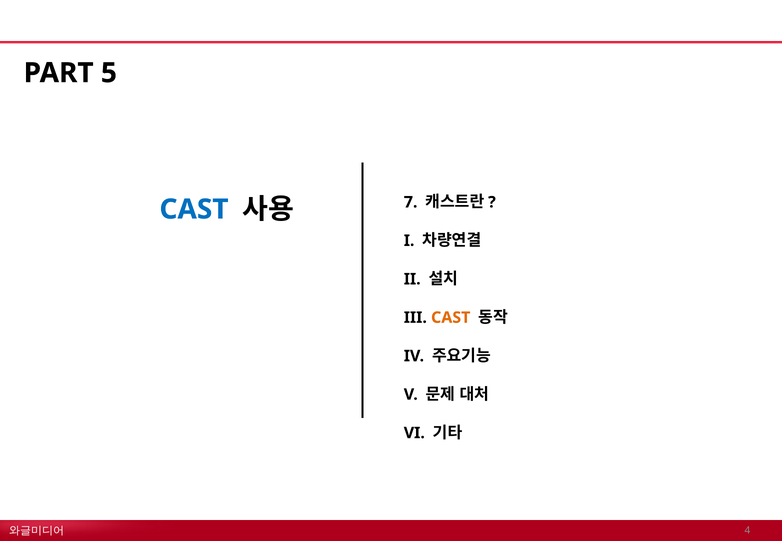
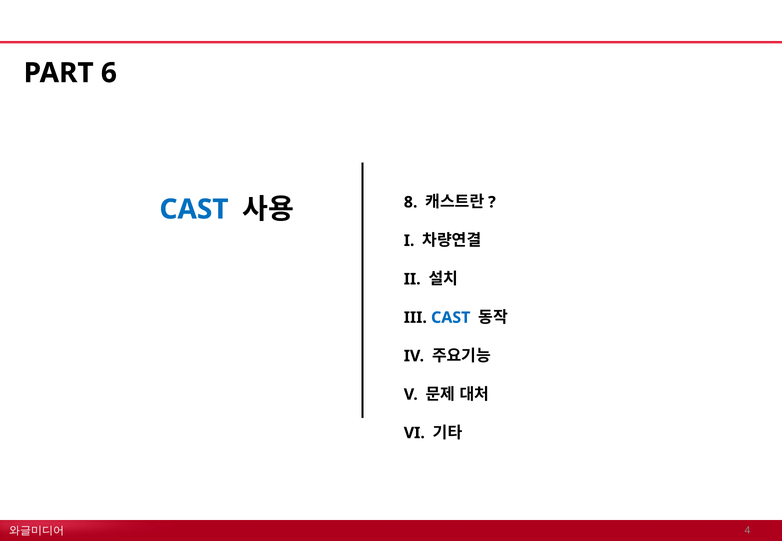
5: 5 -> 6
7: 7 -> 8
CAST at (451, 318) colour: orange -> blue
